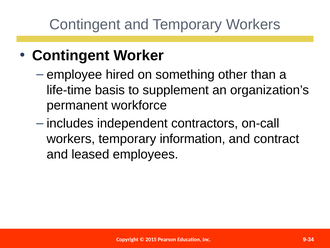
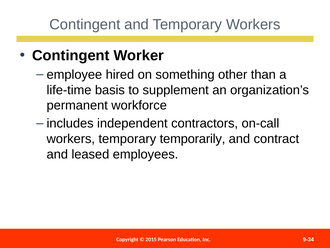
information: information -> temporarily
